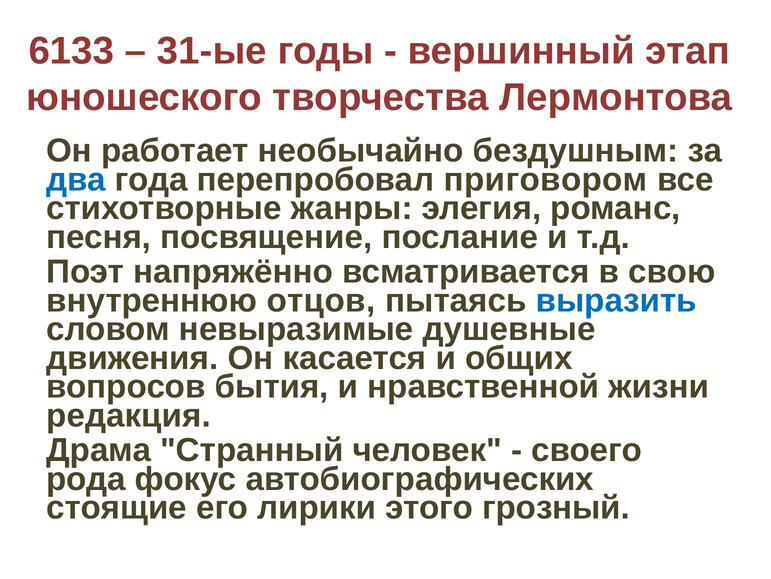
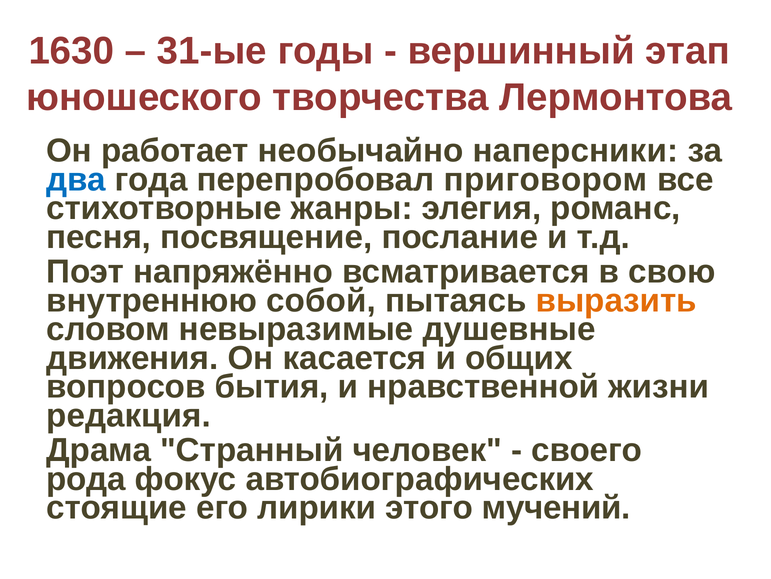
6133: 6133 -> 1630
бездушным: бездушным -> наперсники
отцов: отцов -> собой
выразить colour: blue -> orange
грозный: грозный -> мучений
